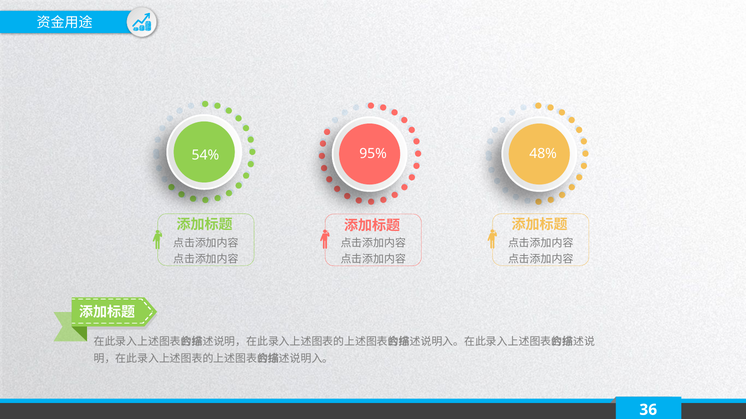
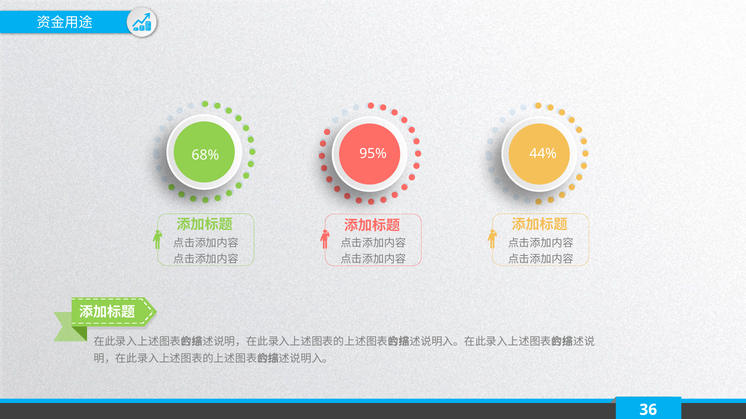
54%: 54% -> 68%
48%: 48% -> 44%
